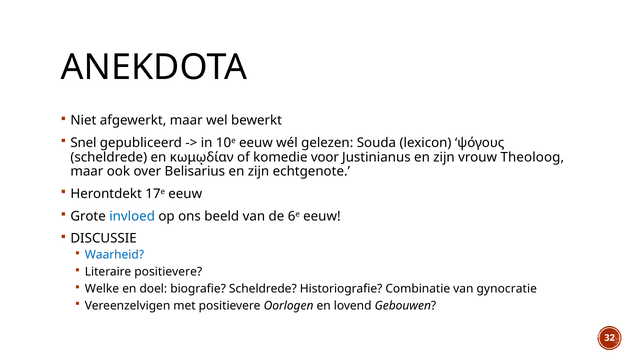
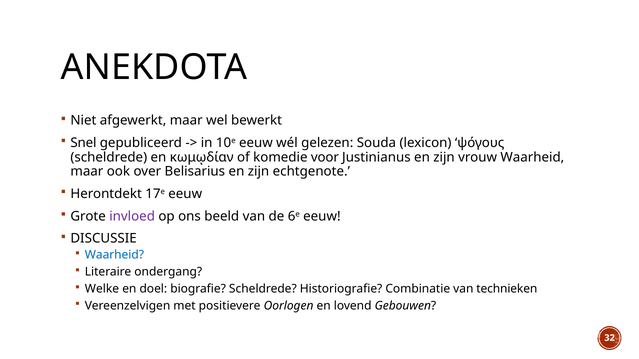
vrouw Theoloog: Theoloog -> Waarheid
invloed colour: blue -> purple
Literaire positievere: positievere -> ondergang
gynocratie: gynocratie -> technieken
